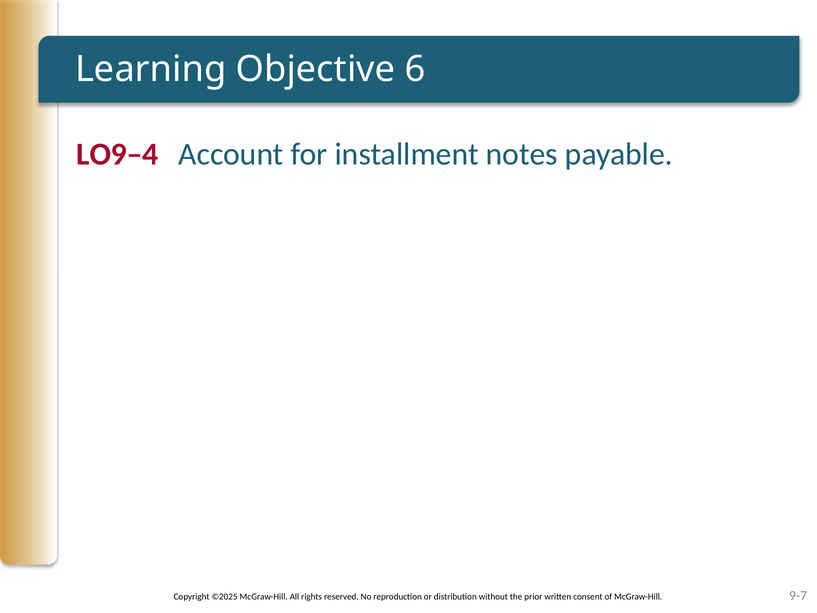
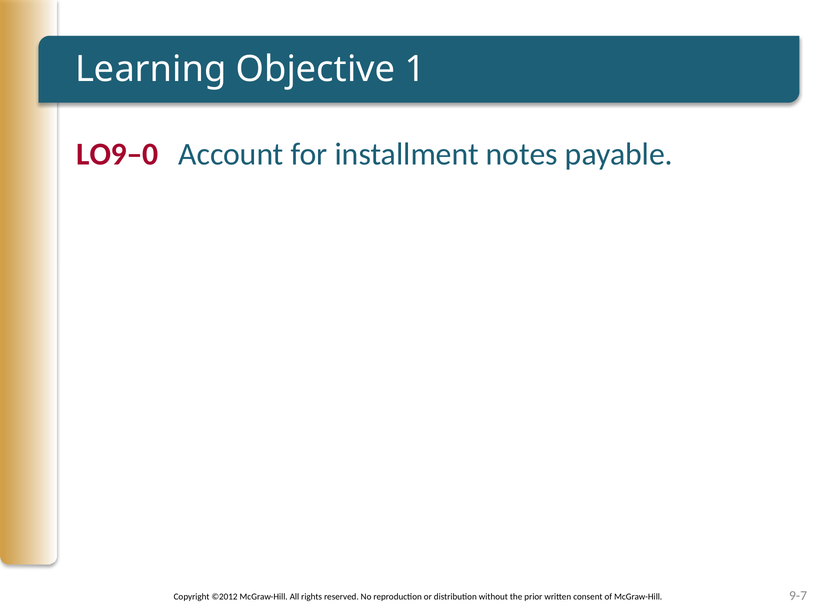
6: 6 -> 1
LO9–4: LO9–4 -> LO9–0
©2025: ©2025 -> ©2012
